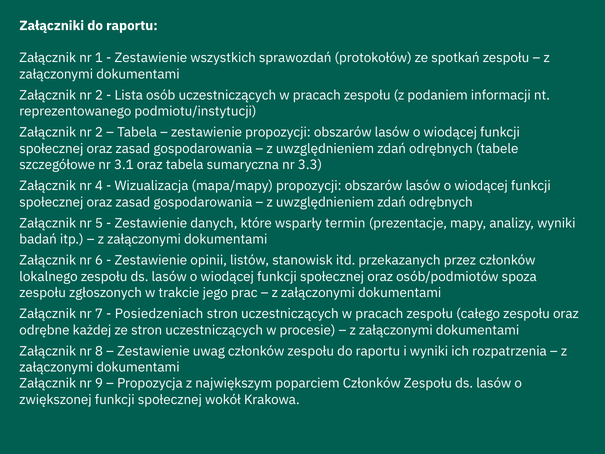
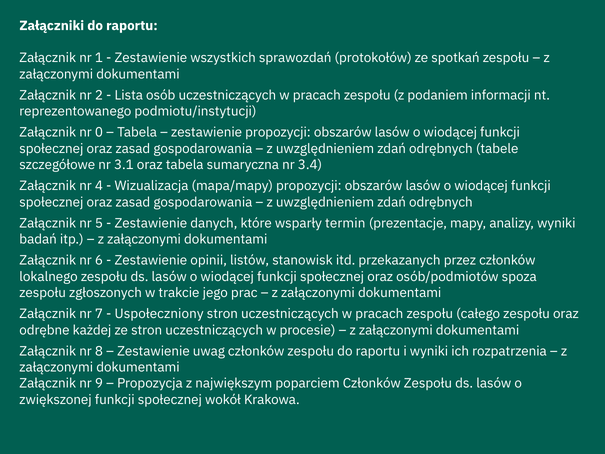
2 at (99, 132): 2 -> 0
3.3: 3.3 -> 3.4
Posiedzeniach: Posiedzeniach -> Uspołeczniony
